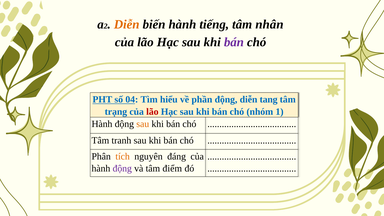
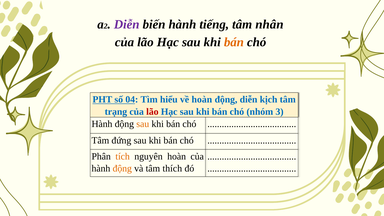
Diễn at (127, 24) colour: orange -> purple
bán at (234, 42) colour: purple -> orange
về phần: phần -> hoàn
tang: tang -> kịch
1: 1 -> 3
tranh: tranh -> đứng
nguyên đáng: đáng -> hoàn
động at (122, 169) colour: purple -> orange
điểm: điểm -> thích
